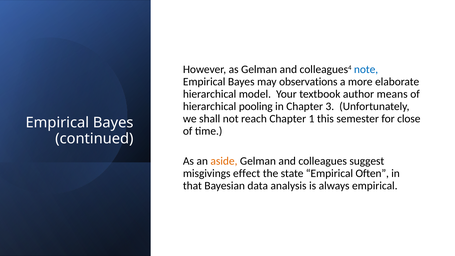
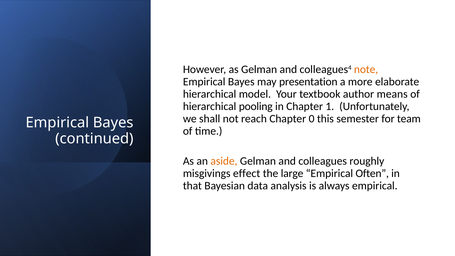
note colour: blue -> orange
observations: observations -> presentation
3: 3 -> 1
1: 1 -> 0
close: close -> team
suggest: suggest -> roughly
state: state -> large
